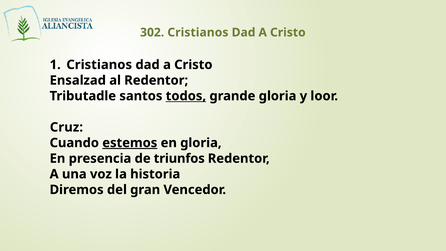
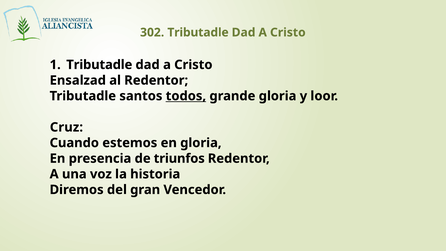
302 Cristianos: Cristianos -> Tributadle
Cristianos at (99, 65): Cristianos -> Tributadle
estemos underline: present -> none
